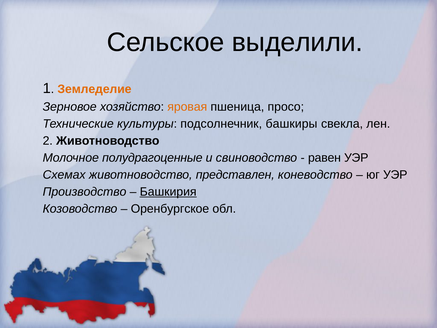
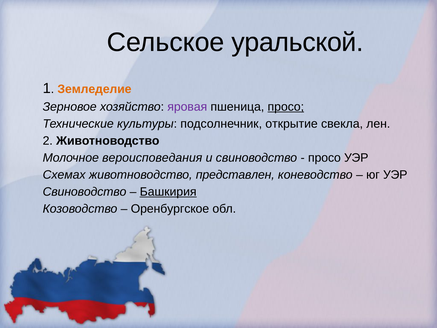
выделили: выделили -> уральской
яровая colour: orange -> purple
просо at (286, 107) underline: none -> present
башкиры: башкиры -> открытие
полудрагоценные: полудрагоценные -> вероисповедания
равен at (324, 158): равен -> просо
Производство at (85, 192): Производство -> Свиноводство
